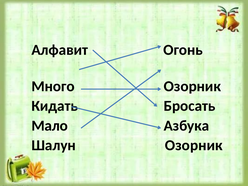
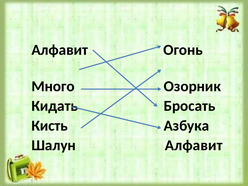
Мало: Мало -> Кисть
Шалун Озорник: Озорник -> Алфавит
